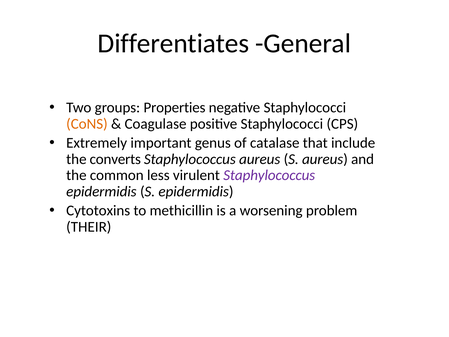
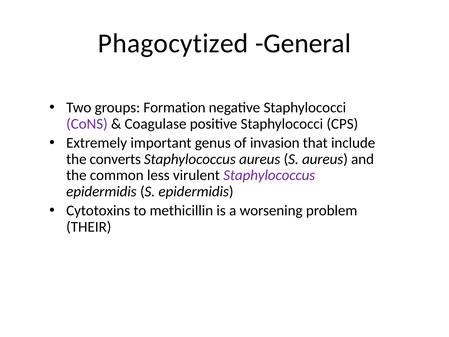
Differentiates: Differentiates -> Phagocytized
Properties: Properties -> Formation
CoNS colour: orange -> purple
catalase: catalase -> invasion
